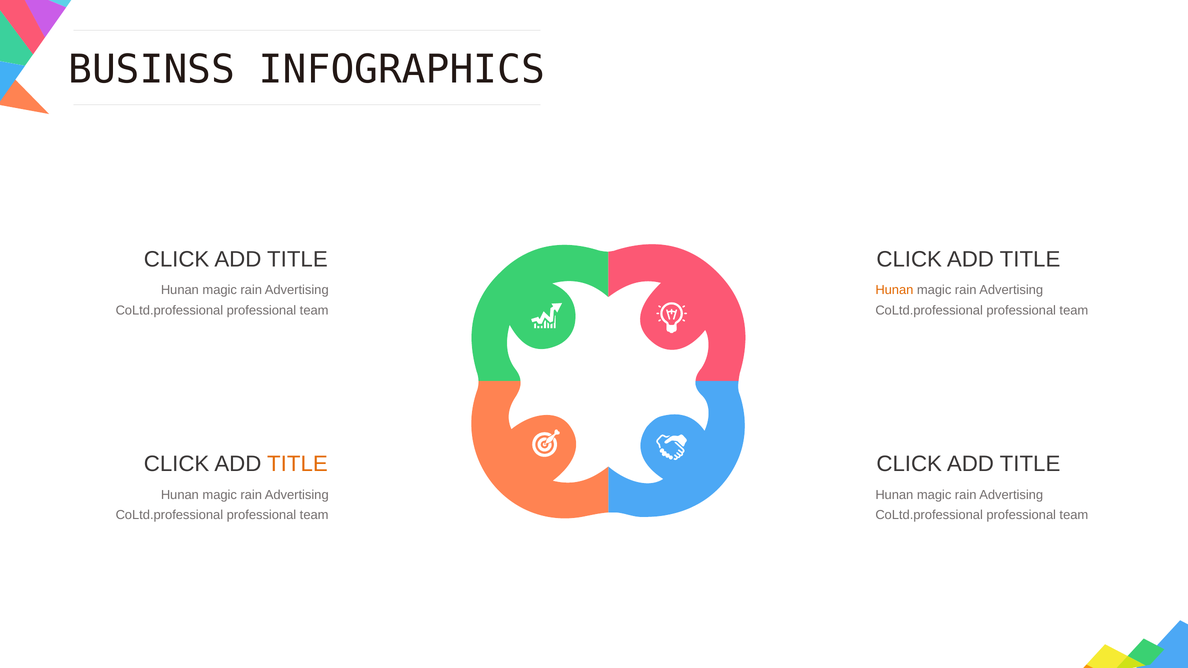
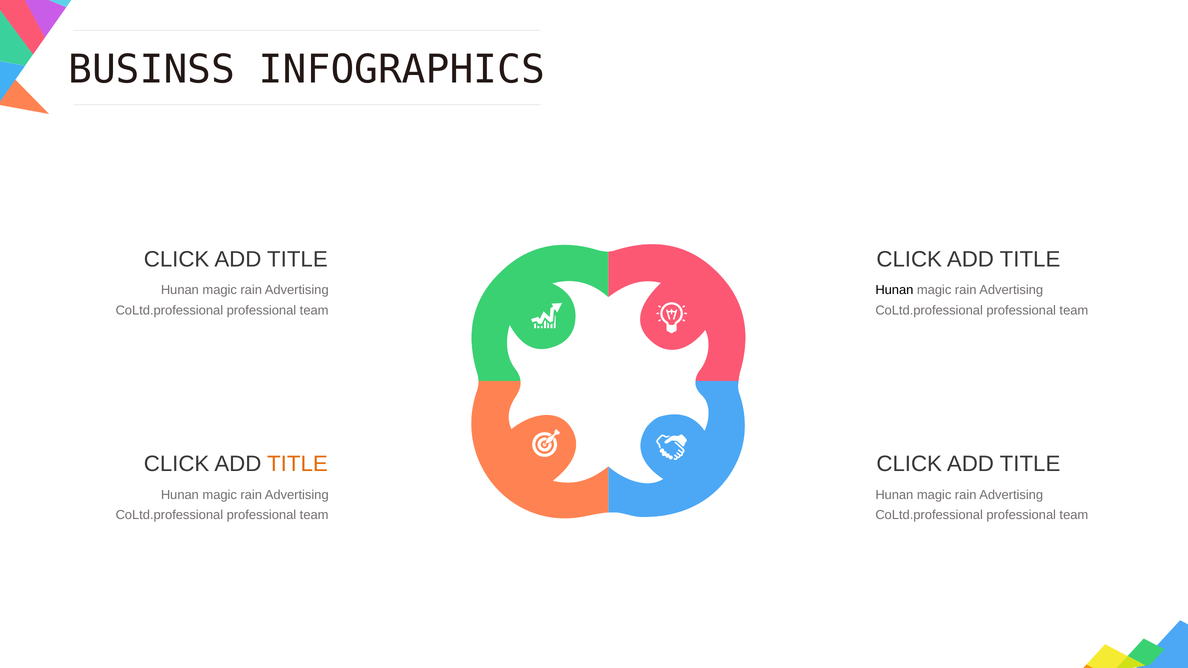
Hunan at (894, 290) colour: orange -> black
